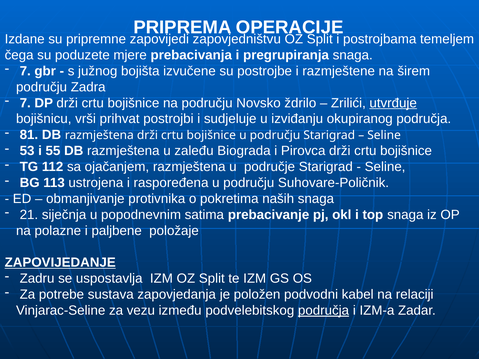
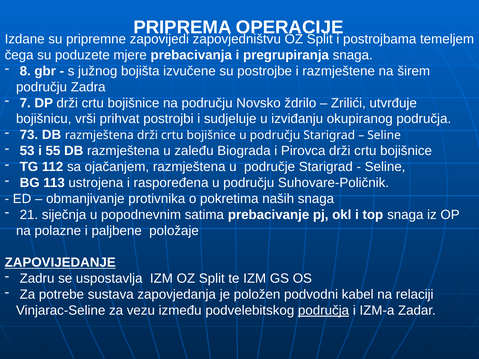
7 at (25, 71): 7 -> 8
utvrđuje underline: present -> none
81: 81 -> 73
